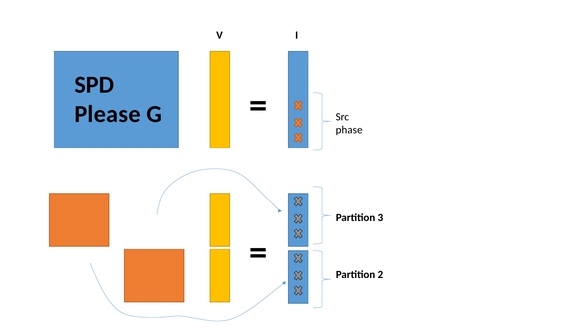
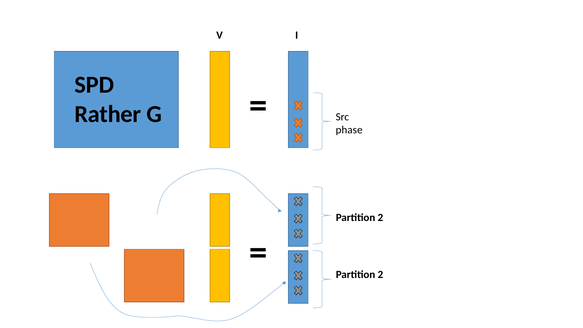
Please: Please -> Rather
3 at (380, 217): 3 -> 2
